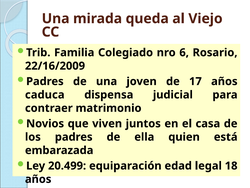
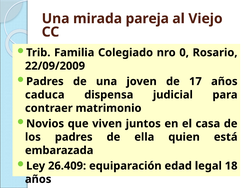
queda: queda -> pareja
6: 6 -> 0
22/16/2009: 22/16/2009 -> 22/09/2009
20.499: 20.499 -> 26.409
